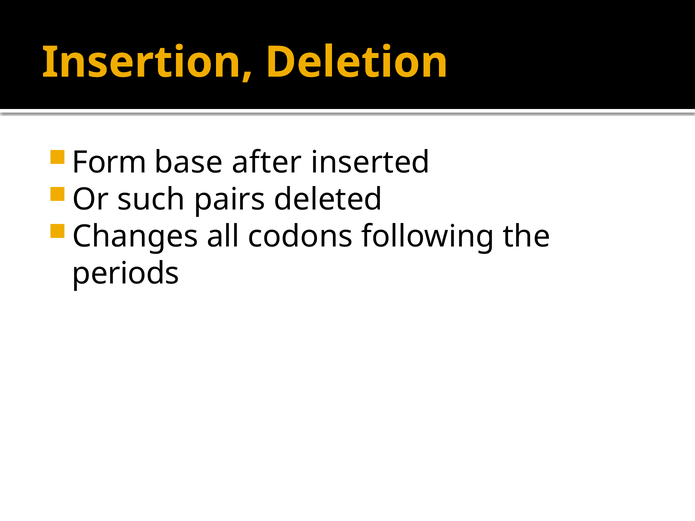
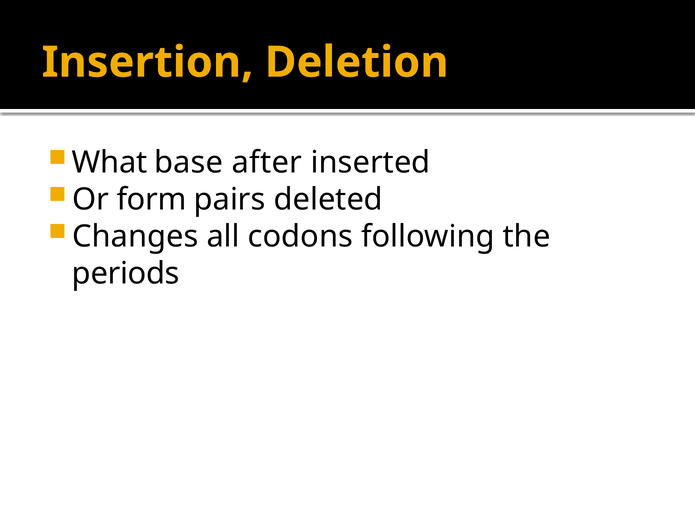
Form: Form -> What
such: such -> form
